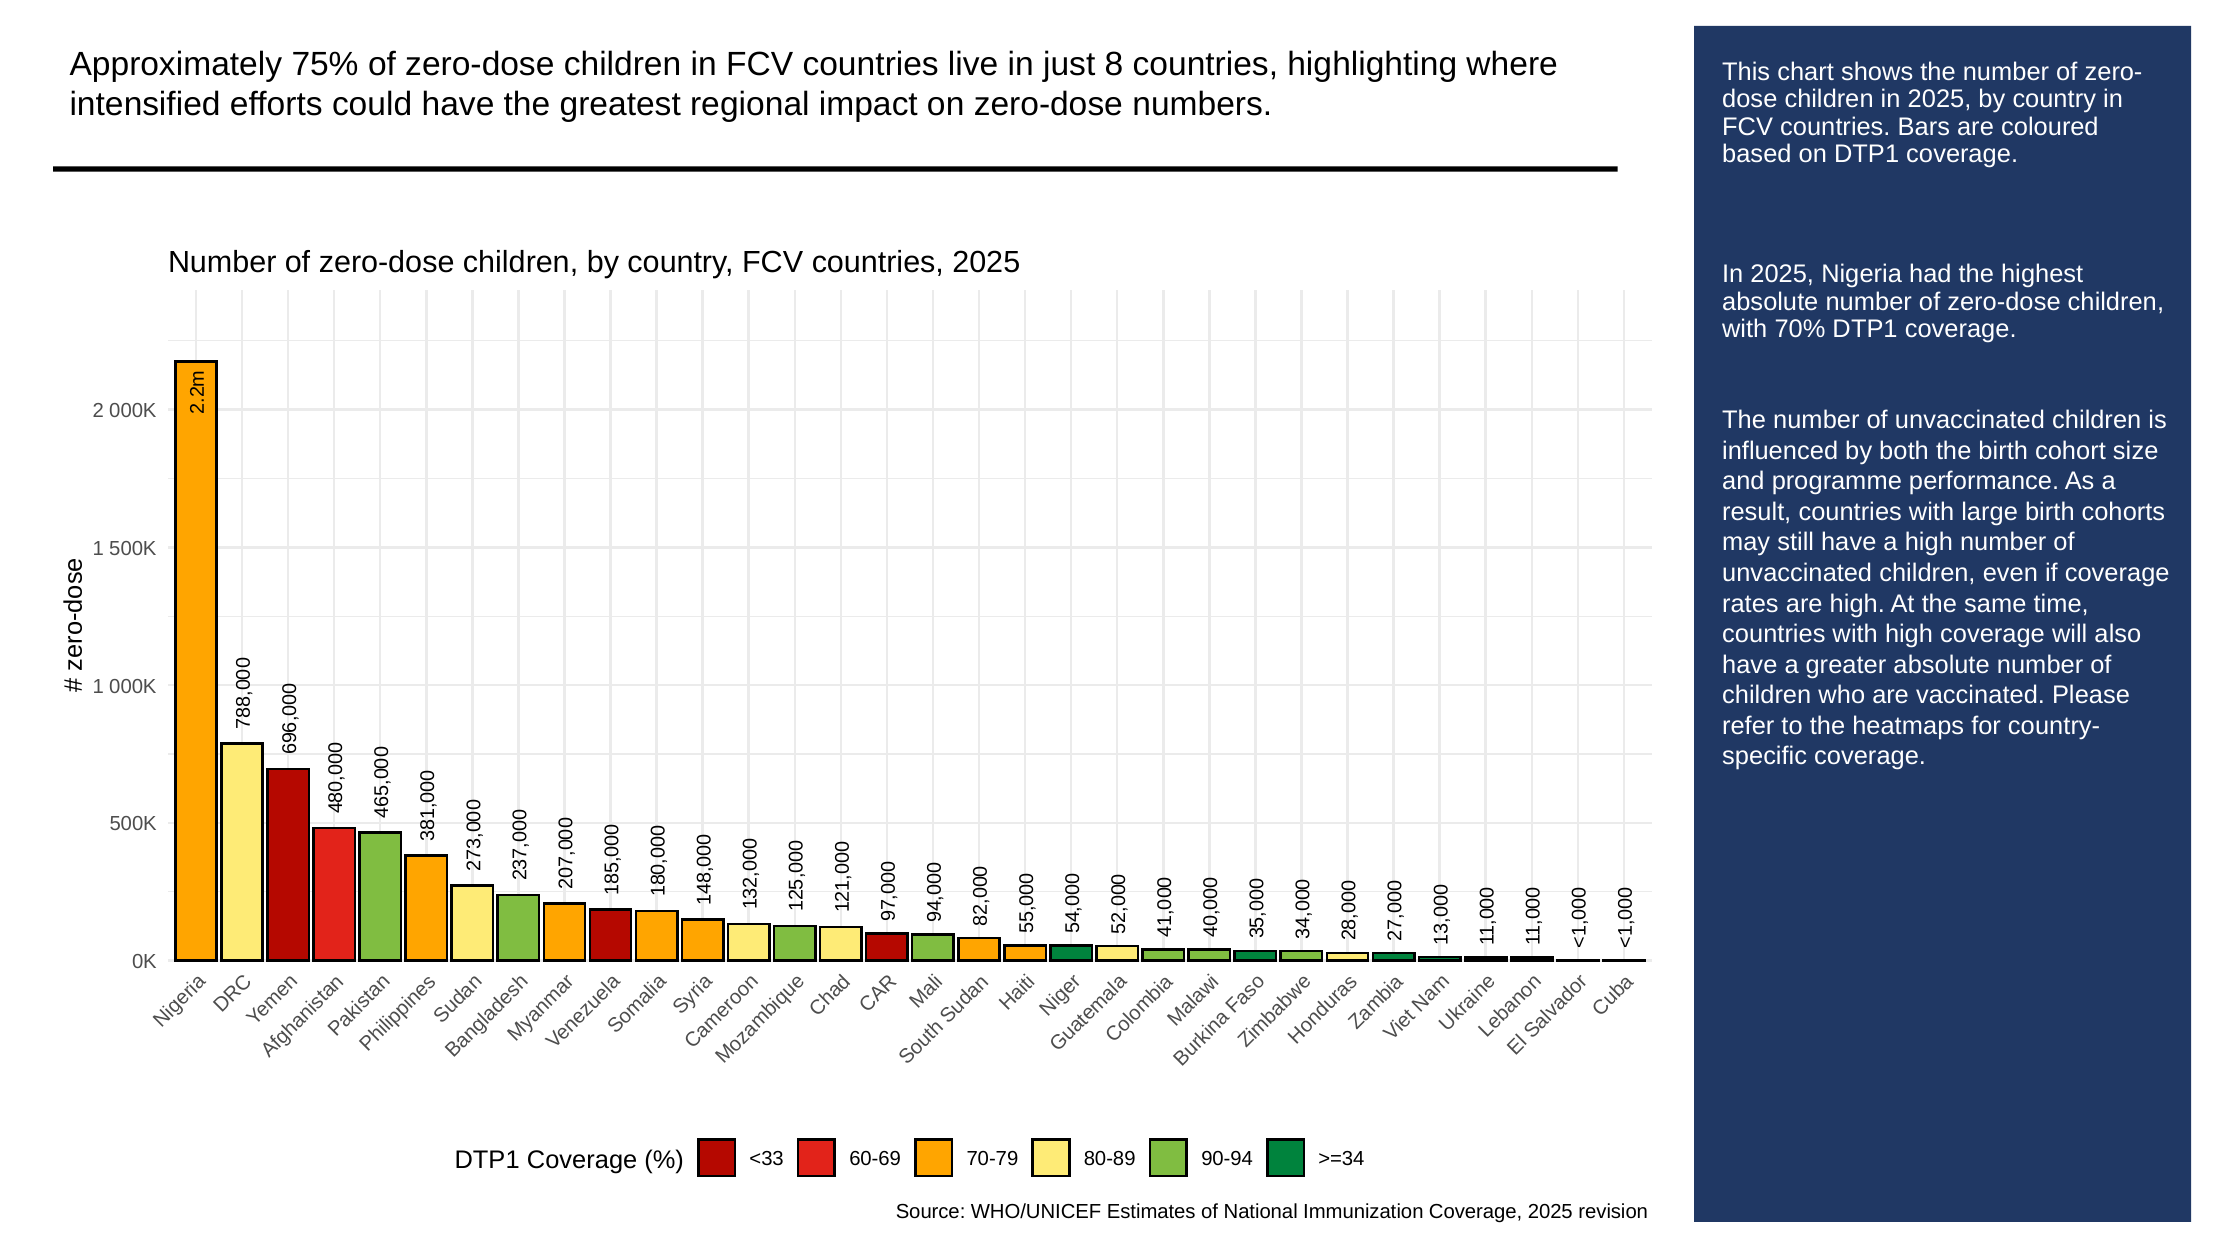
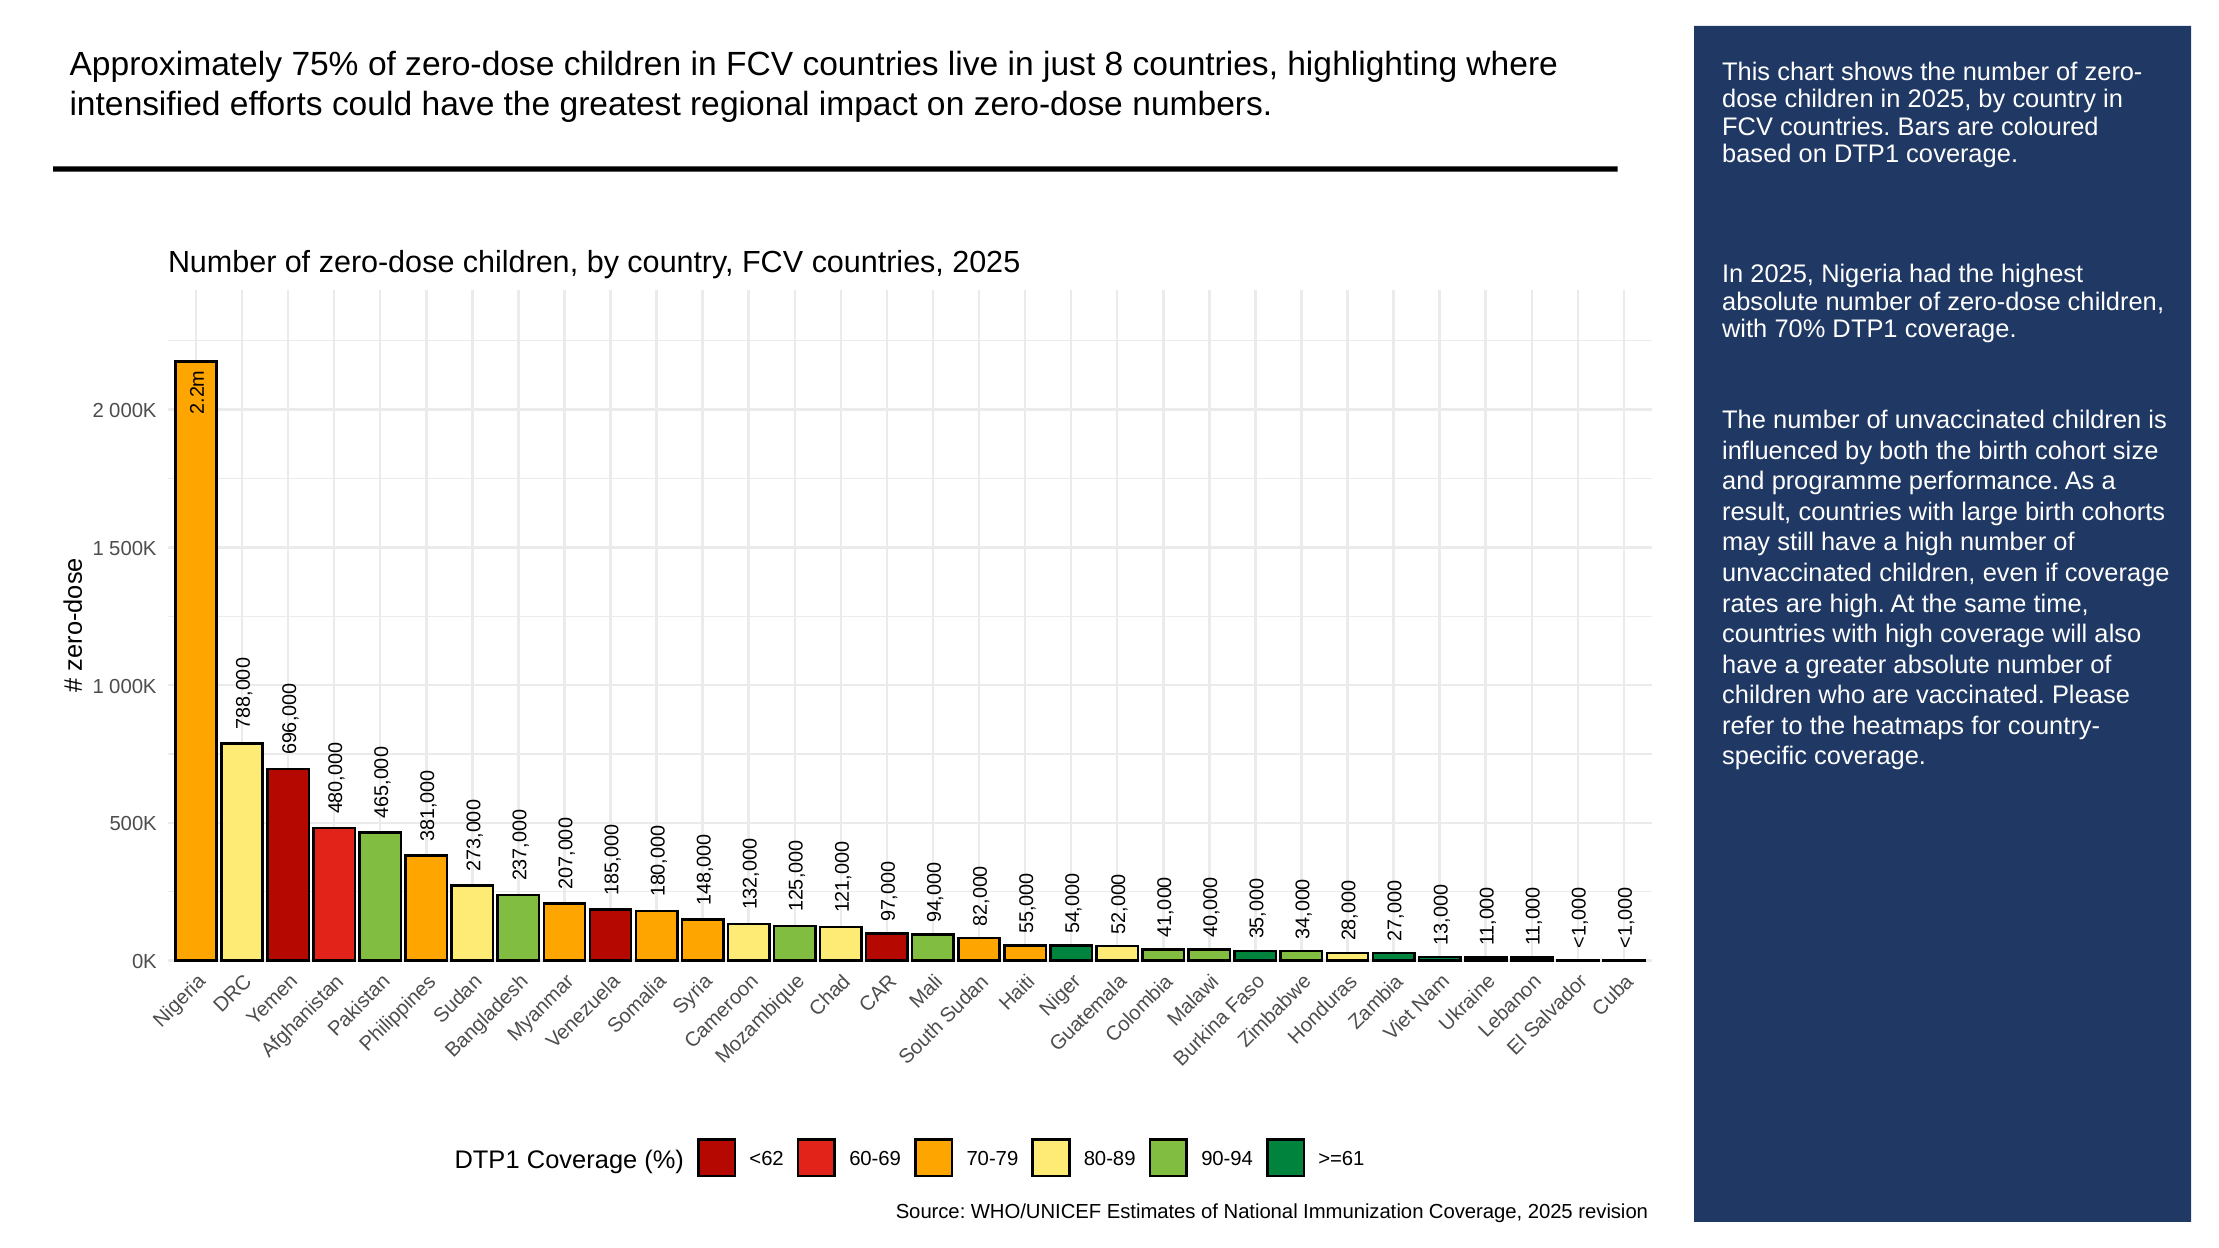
<33: <33 -> <62
>=34: >=34 -> >=61
